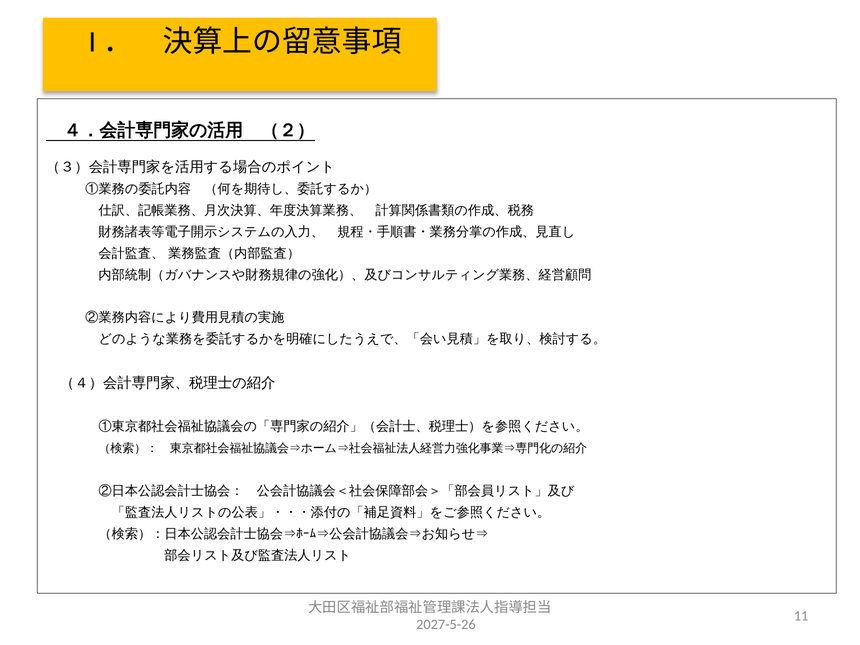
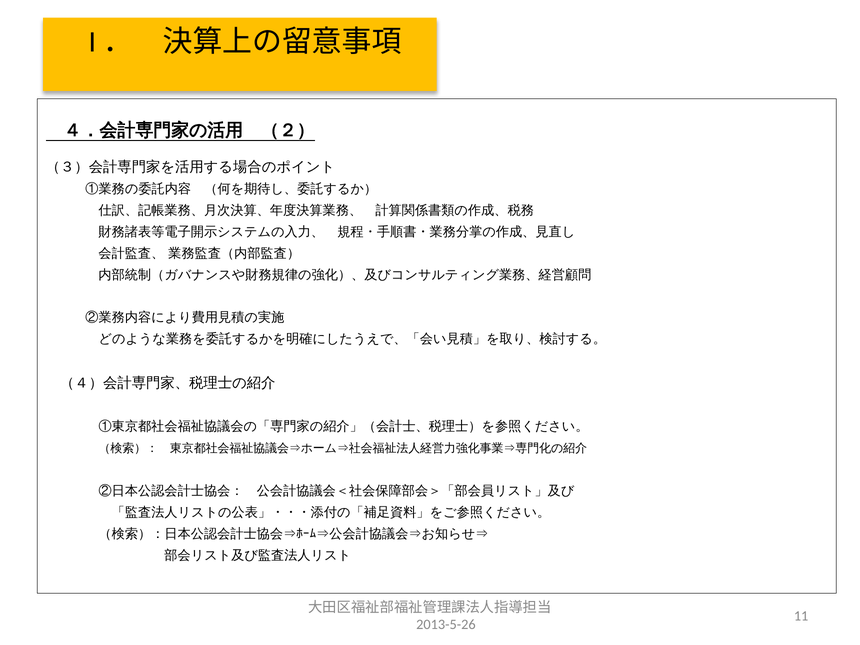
2027-5-26: 2027-5-26 -> 2013-5-26
